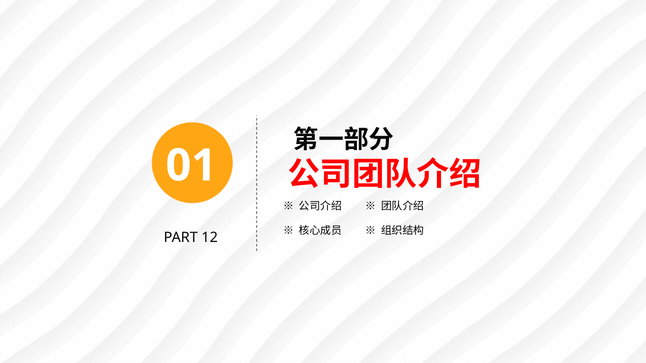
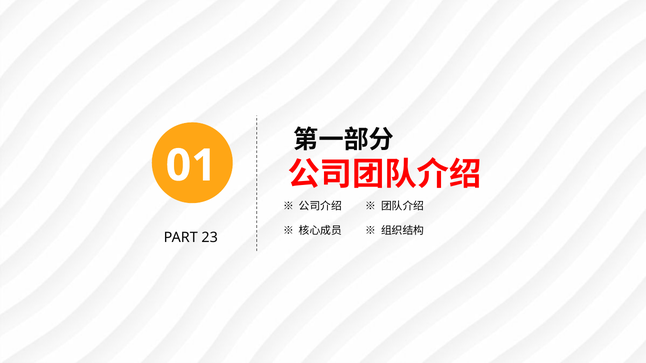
12: 12 -> 23
